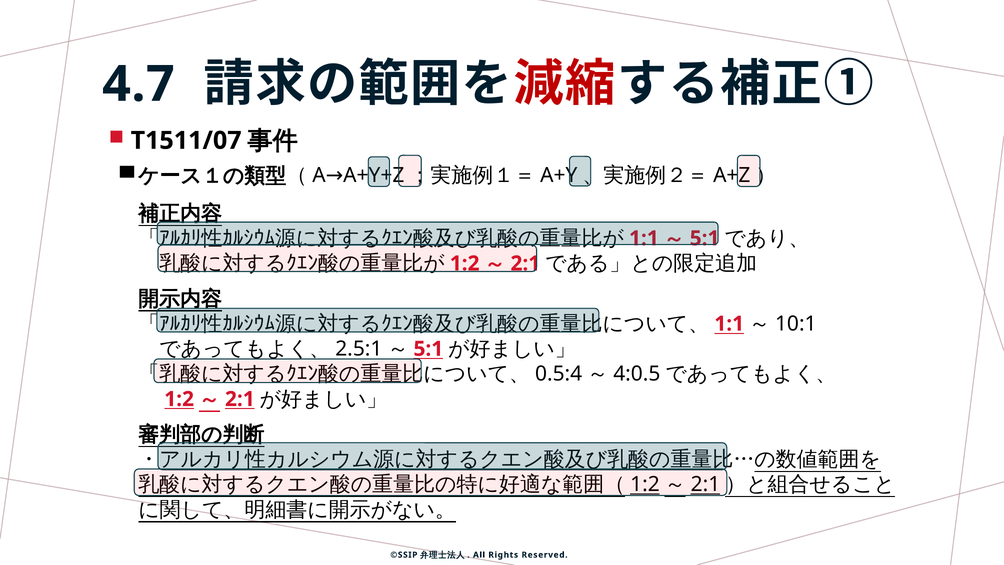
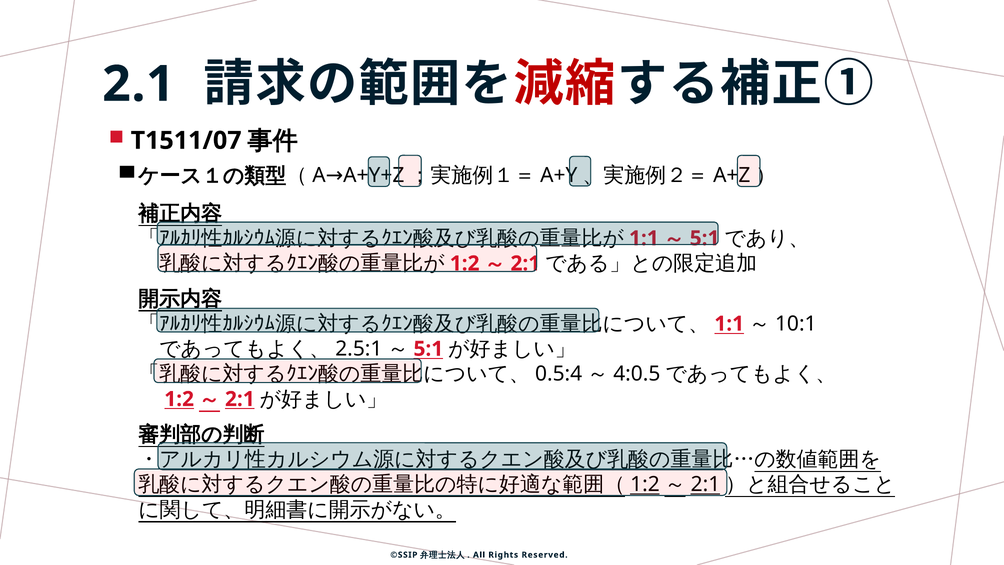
4.7: 4.7 -> 2.1
